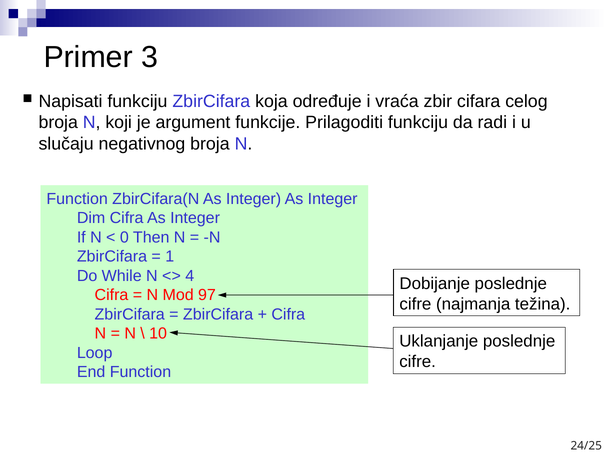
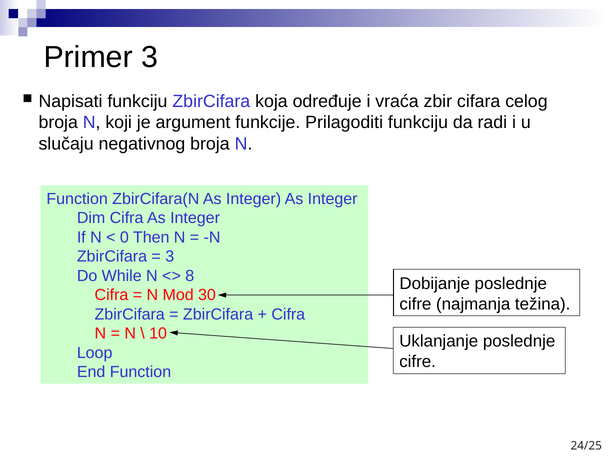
1 at (170, 257): 1 -> 3
4: 4 -> 8
97: 97 -> 30
